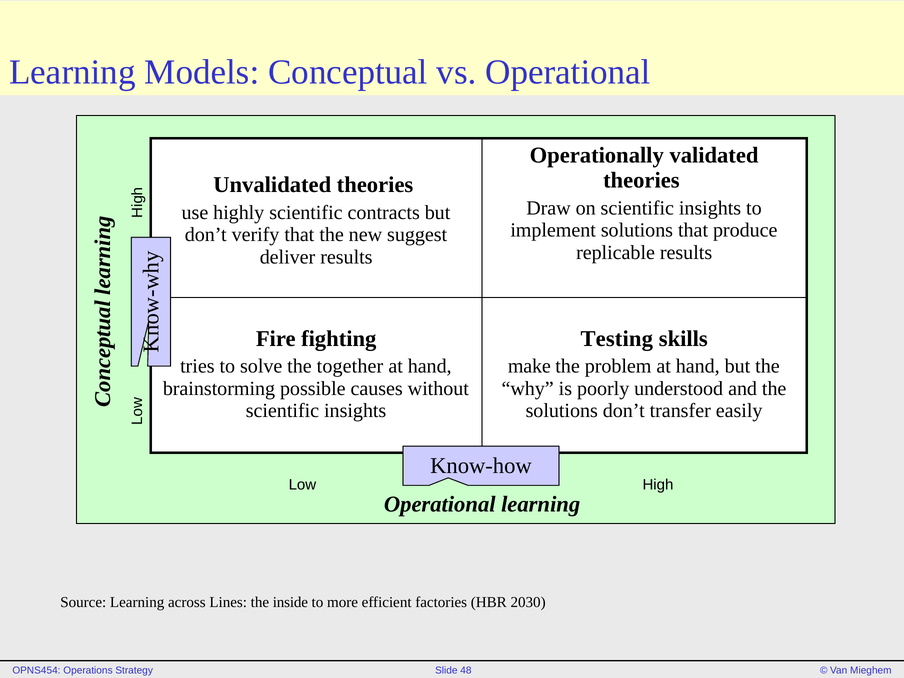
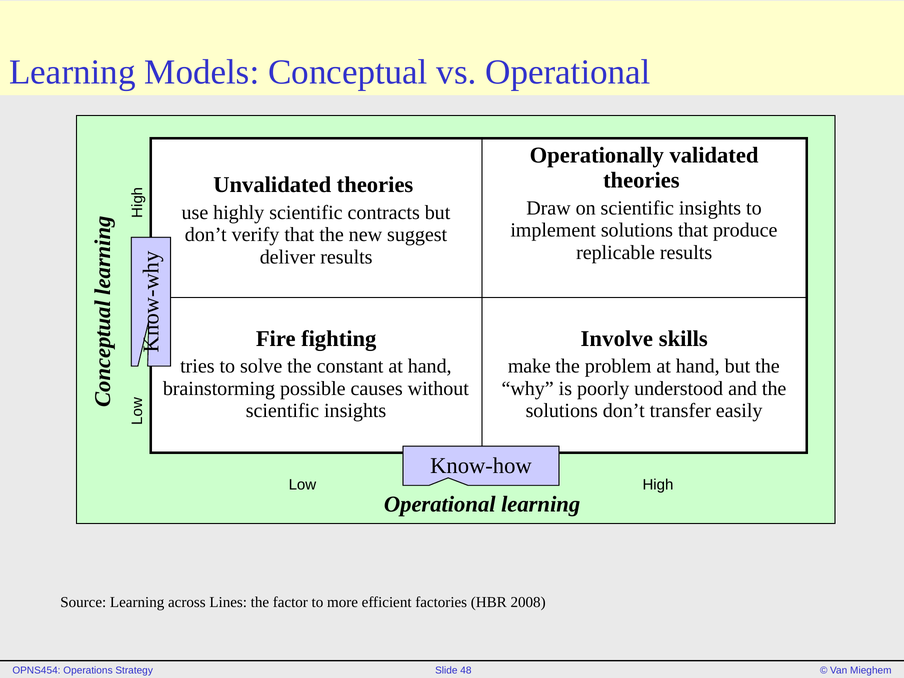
Testing: Testing -> Involve
together: together -> constant
inside: inside -> factor
2030: 2030 -> 2008
